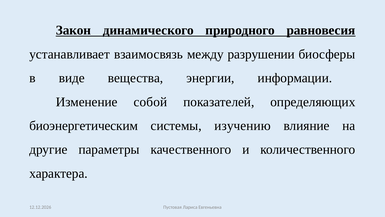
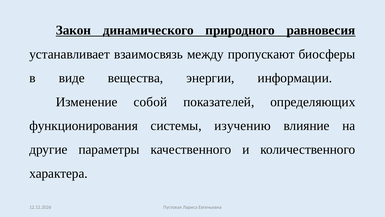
разрушении: разрушении -> пропускают
биоэнергетическим: биоэнергетическим -> функционирования
